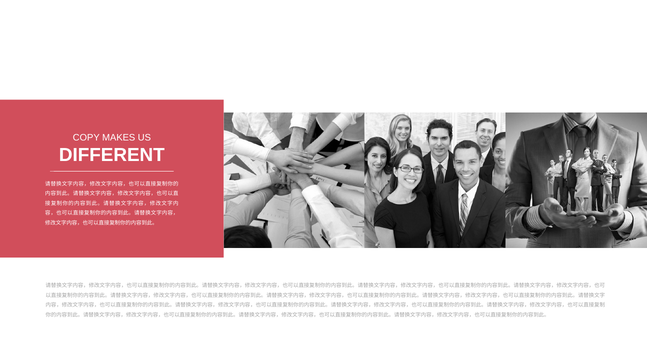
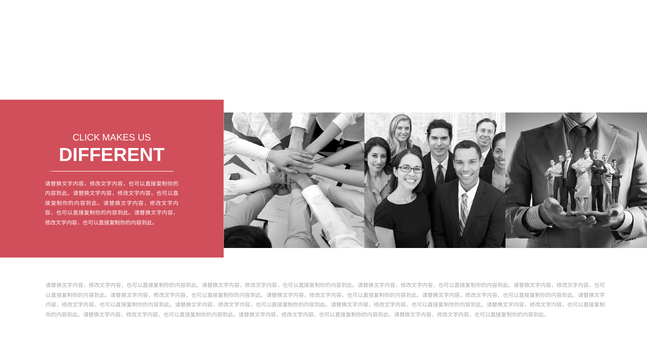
COPY: COPY -> CLICK
